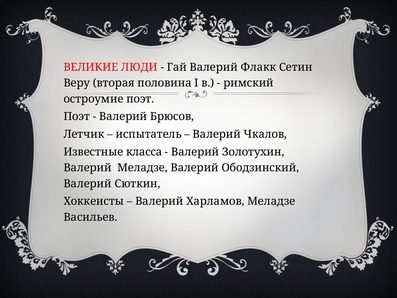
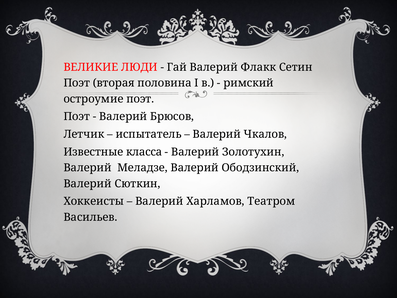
Веру at (77, 83): Веру -> Поэт
Харламов Меладзе: Меладзе -> Театром
